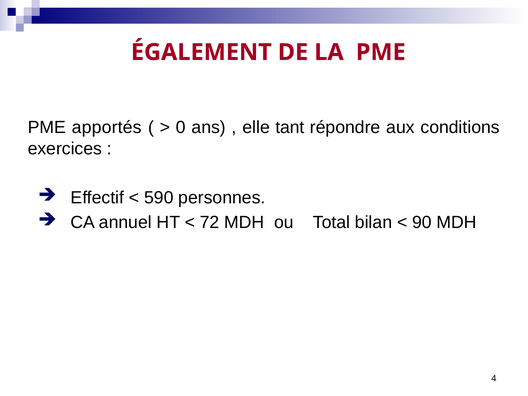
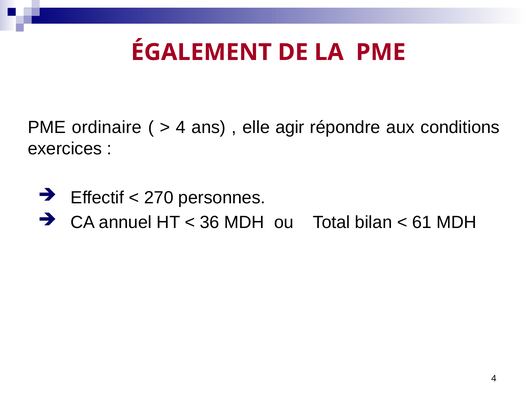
apportés: apportés -> ordinaire
0 at (181, 127): 0 -> 4
tant: tant -> agir
590: 590 -> 270
72: 72 -> 36
90: 90 -> 61
